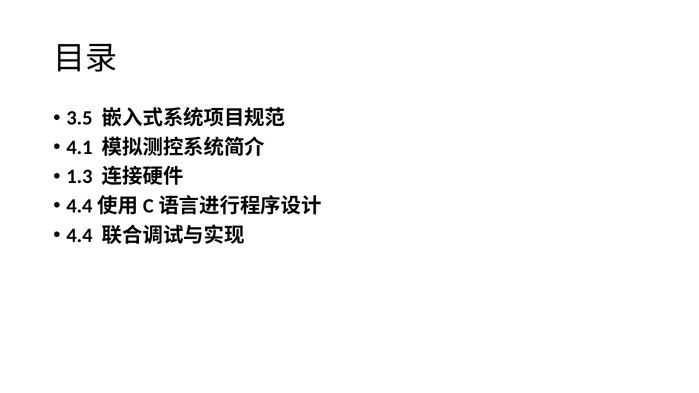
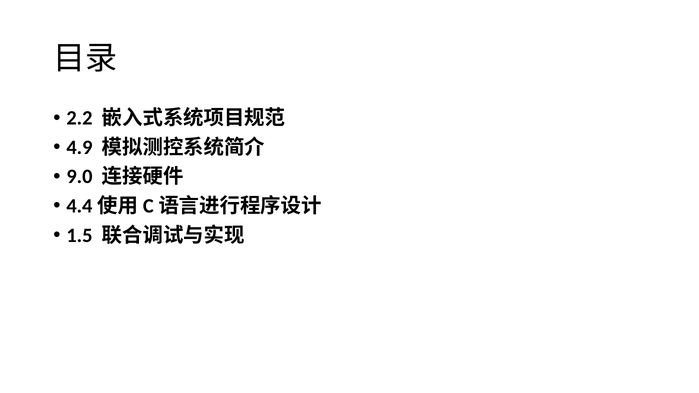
3.5: 3.5 -> 2.2
4.1: 4.1 -> 4.9
1.3: 1.3 -> 9.0
4.4: 4.4 -> 1.5
